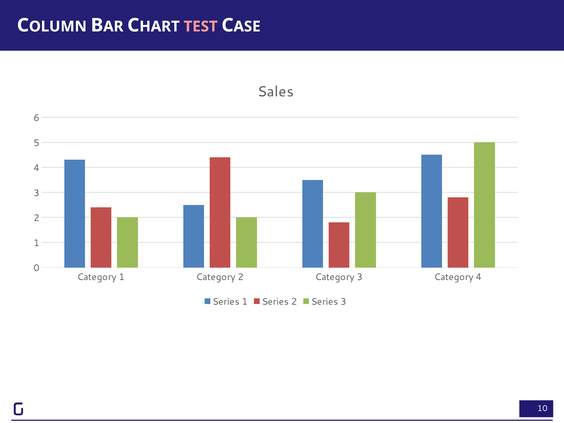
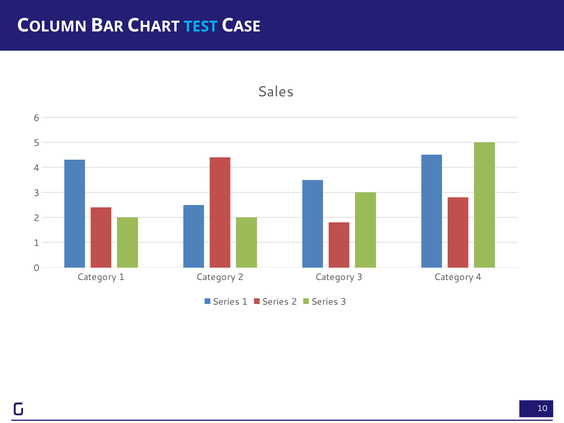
TEST colour: pink -> light blue
